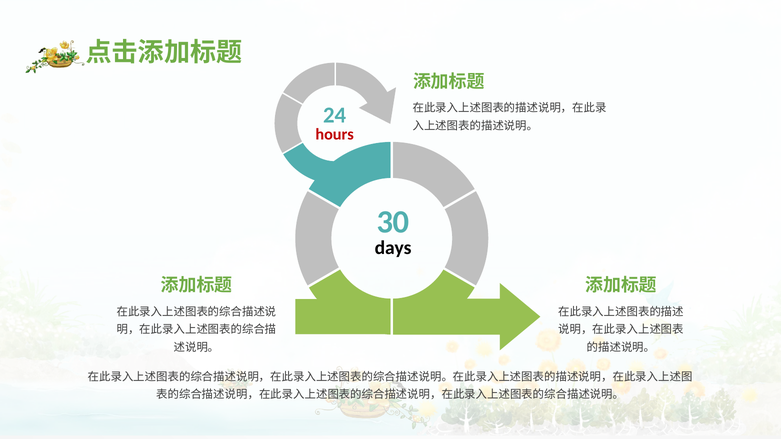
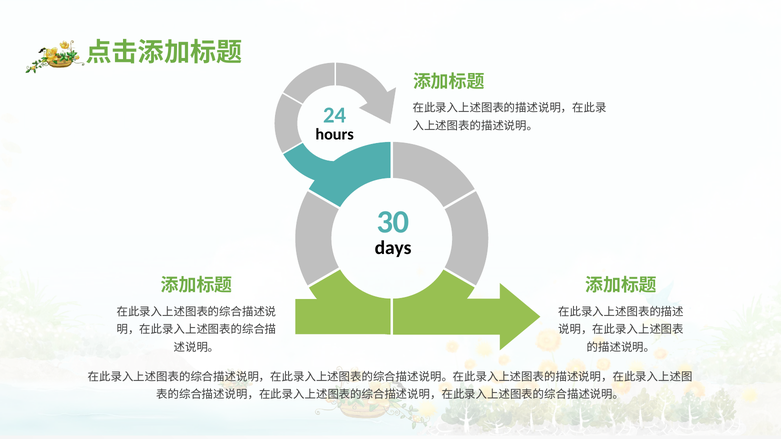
hours colour: red -> black
